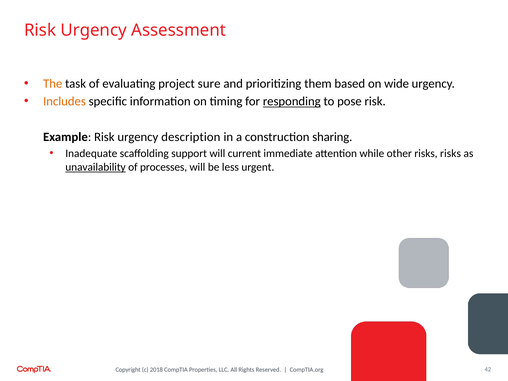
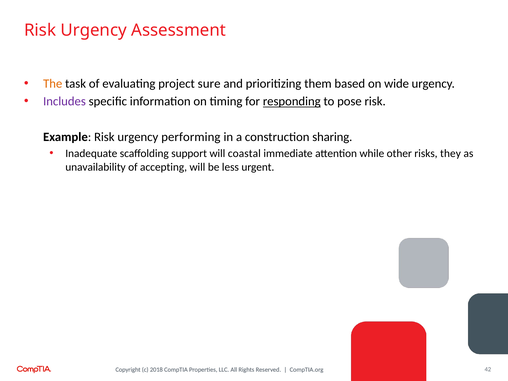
Includes colour: orange -> purple
description: description -> performing
current: current -> coastal
risks risks: risks -> they
unavailability underline: present -> none
processes: processes -> accepting
